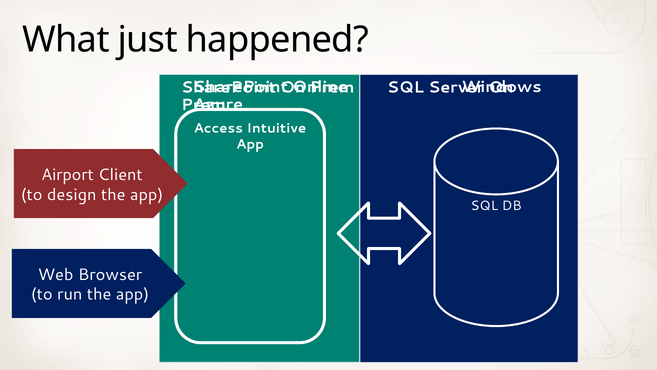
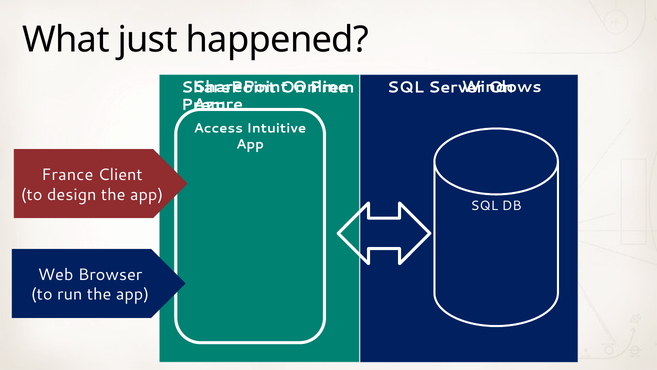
Airport: Airport -> France
